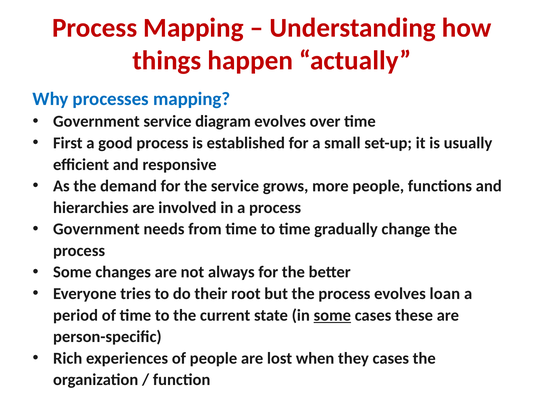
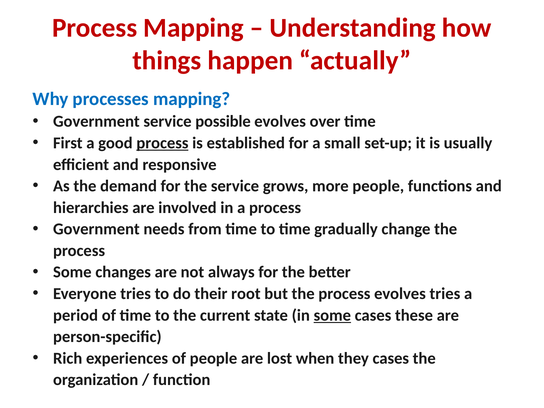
diagram: diagram -> possible
process at (162, 143) underline: none -> present
evolves loan: loan -> tries
